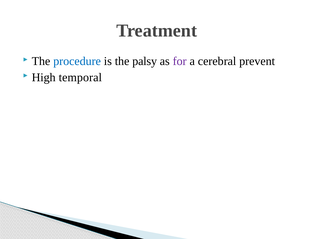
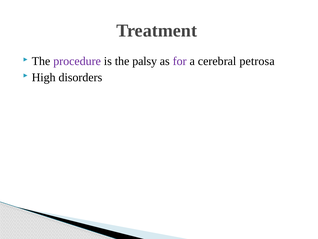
procedure colour: blue -> purple
prevent: prevent -> petrosa
temporal: temporal -> disorders
